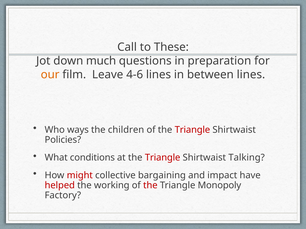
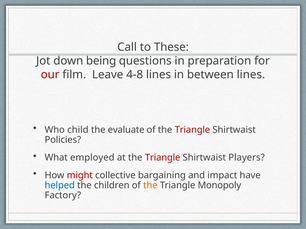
much: much -> being
our colour: orange -> red
4-6: 4-6 -> 4-8
ways: ways -> child
children: children -> evaluate
conditions: conditions -> employed
Talking: Talking -> Players
helped colour: red -> blue
working: working -> children
the at (150, 186) colour: red -> orange
